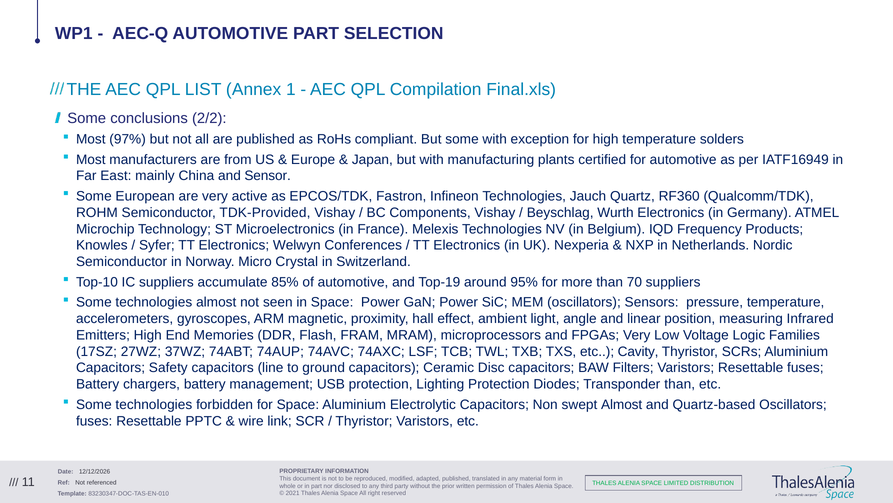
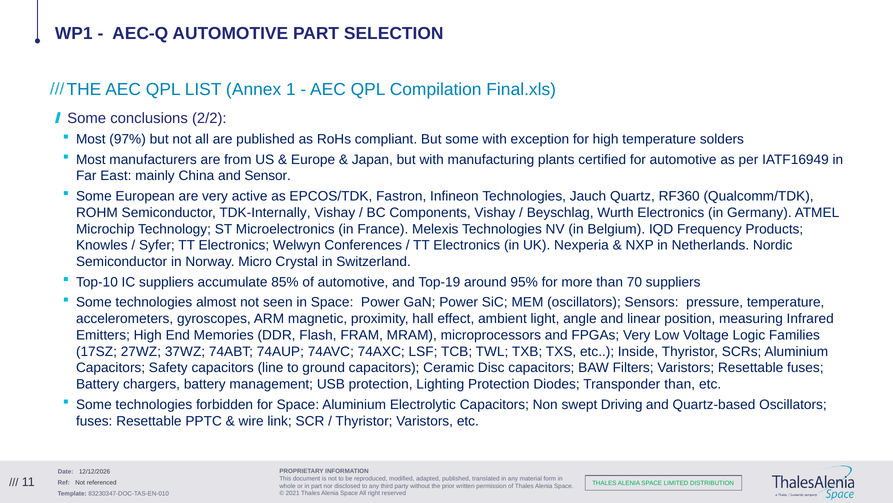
TDK-Provided: TDK-Provided -> TDK-Internally
Cavity: Cavity -> Inside
swept Almost: Almost -> Driving
